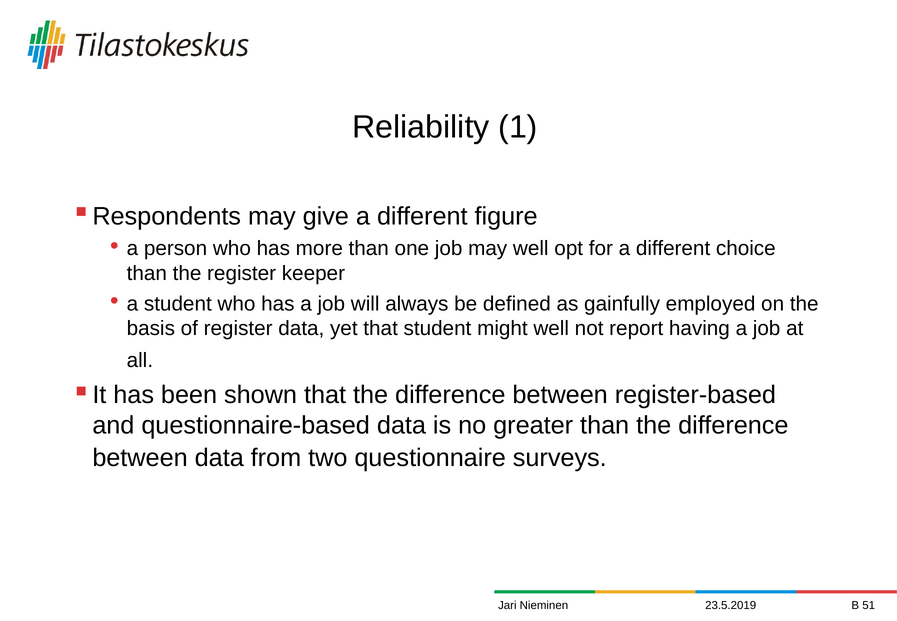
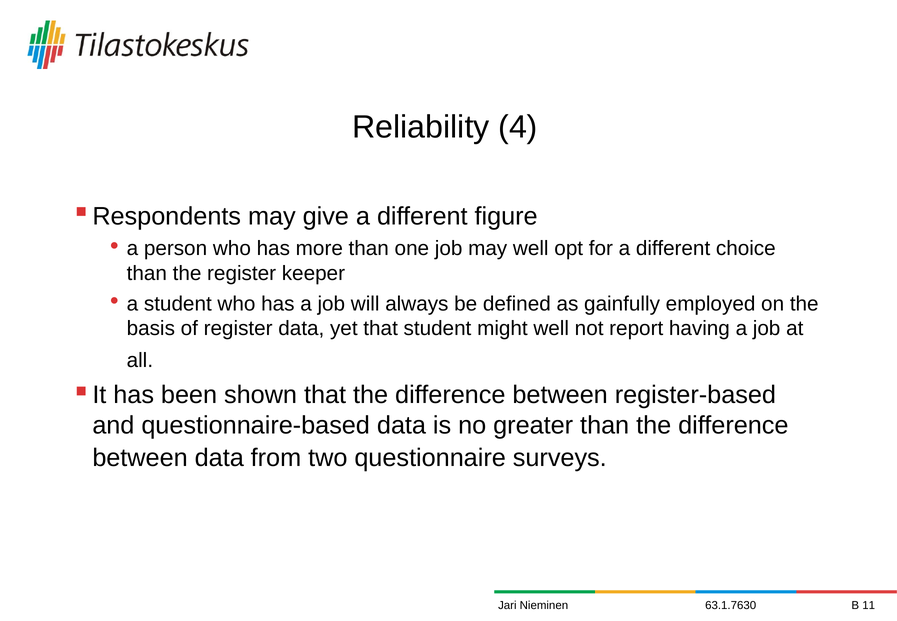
1: 1 -> 4
23.5.2019: 23.5.2019 -> 63.1.7630
51: 51 -> 11
